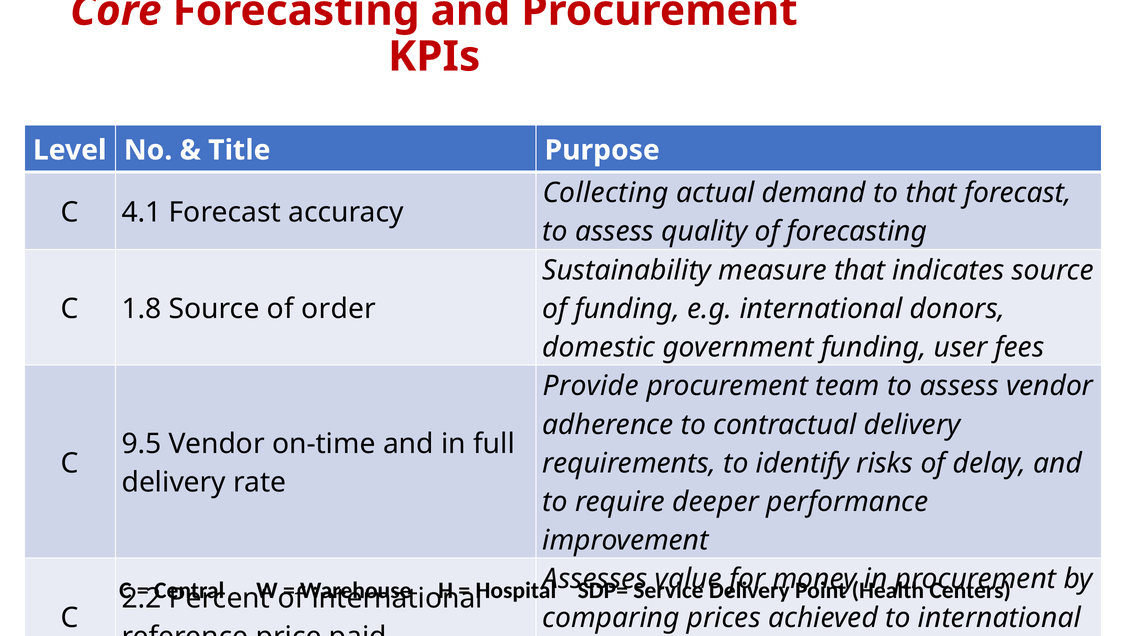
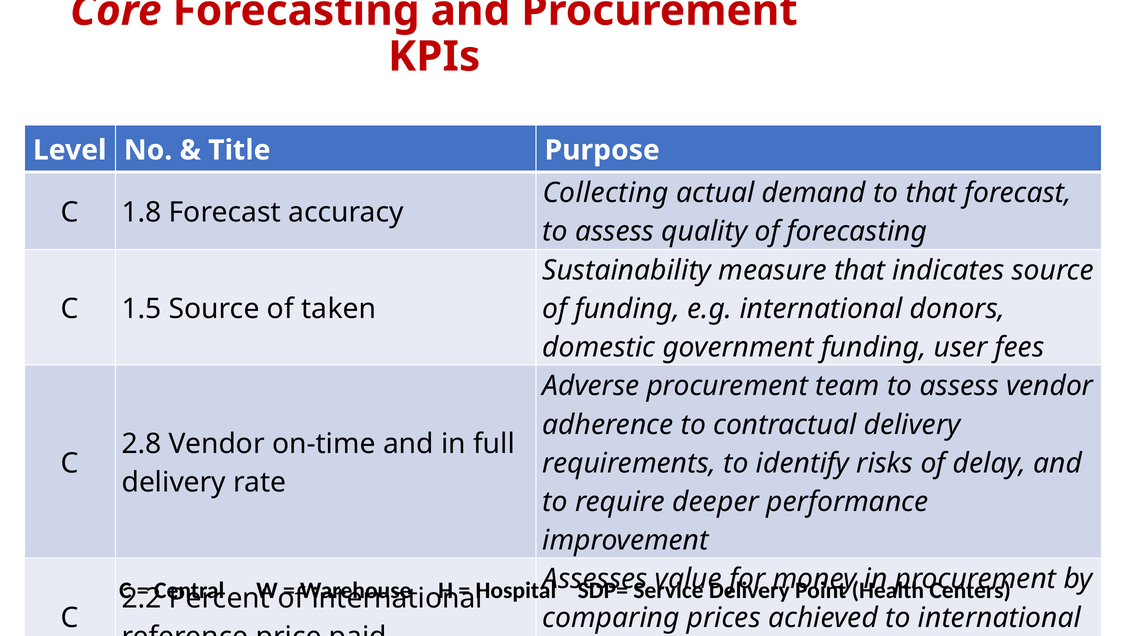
4.1: 4.1 -> 1.8
1.8: 1.8 -> 1.5
order: order -> taken
Provide: Provide -> Adverse
9.5: 9.5 -> 2.8
